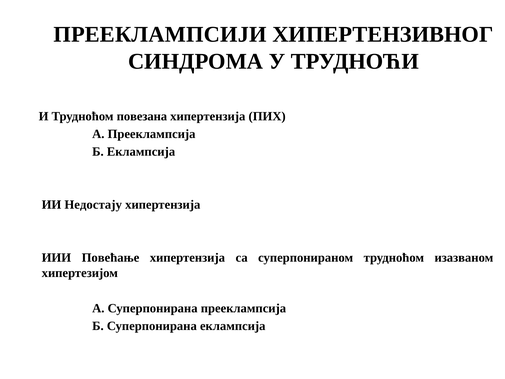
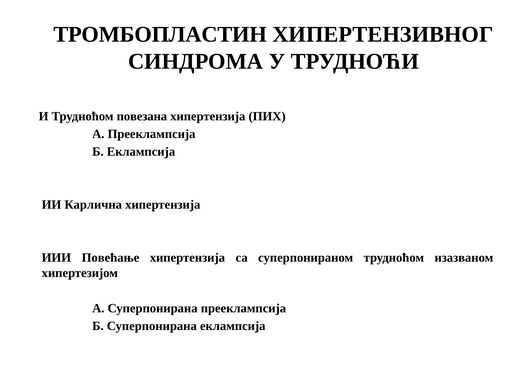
ПРЕЕКЛАМПСИЈИ: ПРЕЕКЛАМПСИЈИ -> ТРОМБОПЛАСТИН
Недостају: Недостају -> Карлична
